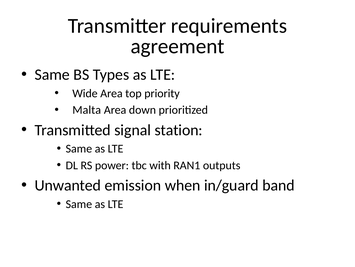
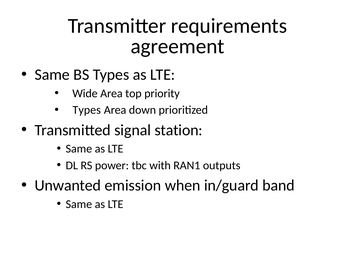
Malta at (87, 110): Malta -> Types
